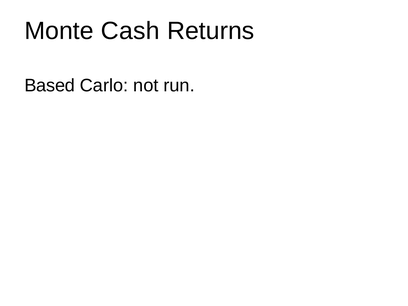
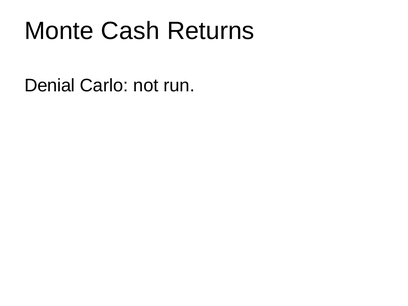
Based: Based -> Denial
